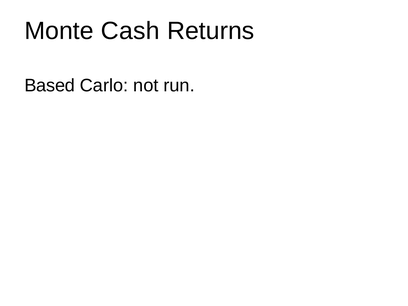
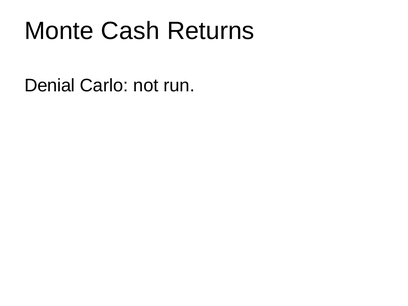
Based: Based -> Denial
